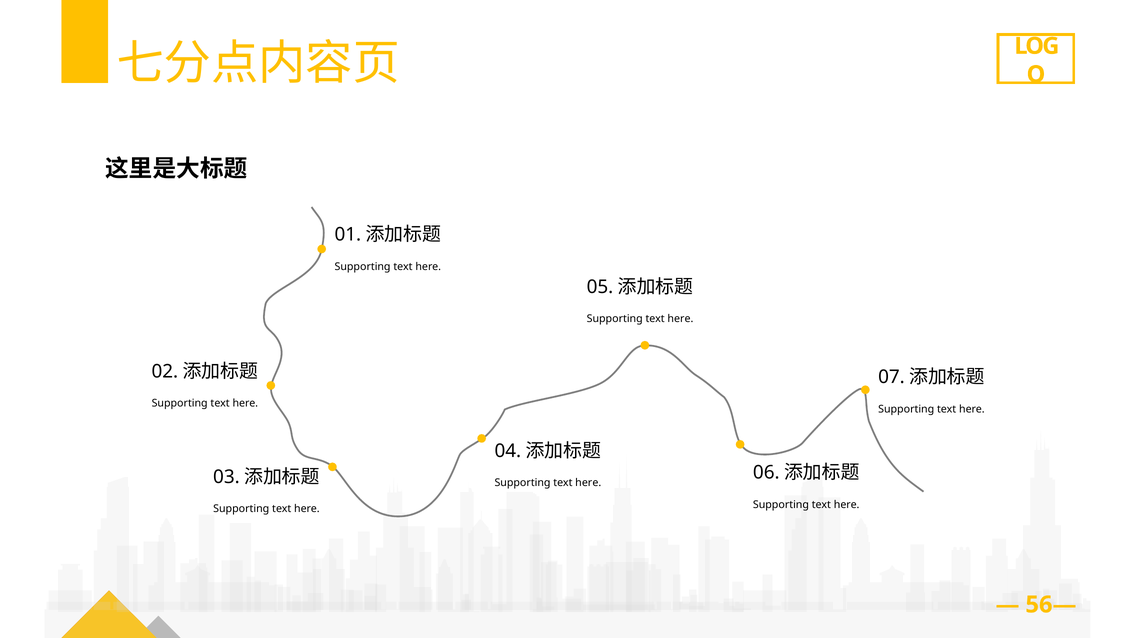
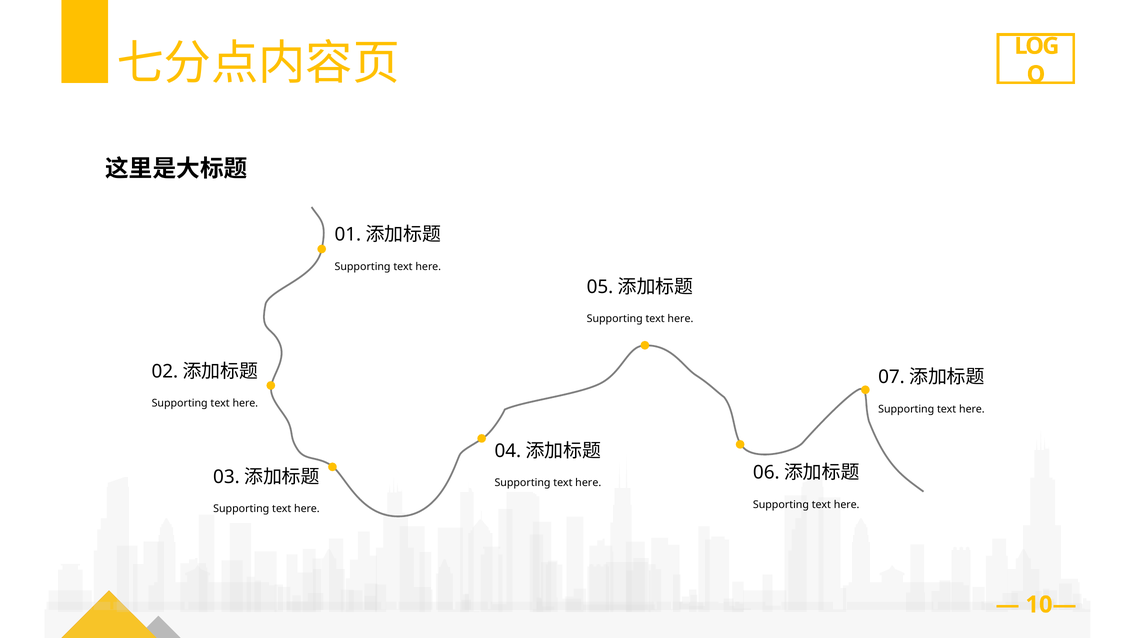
56—: 56— -> 10—
